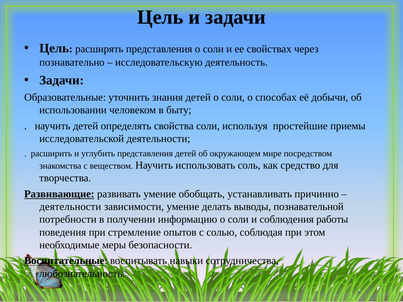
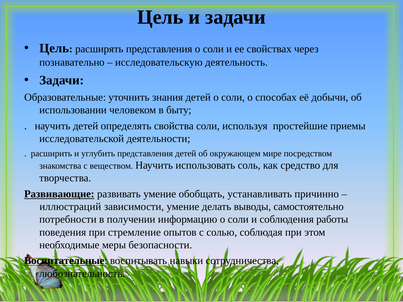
деятельности at (70, 207): деятельности -> иллюстраций
познавательной: познавательной -> самостоятельно
